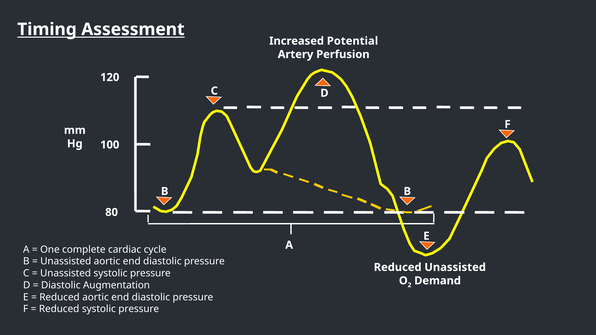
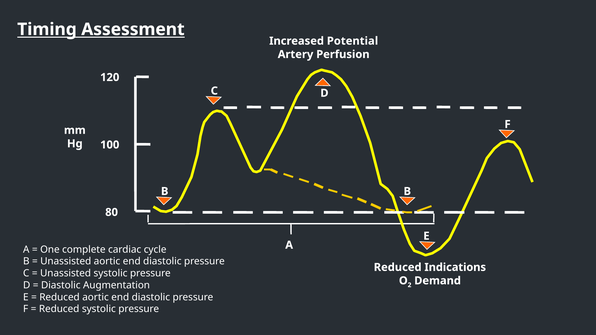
Reduced Unassisted: Unassisted -> Indications
